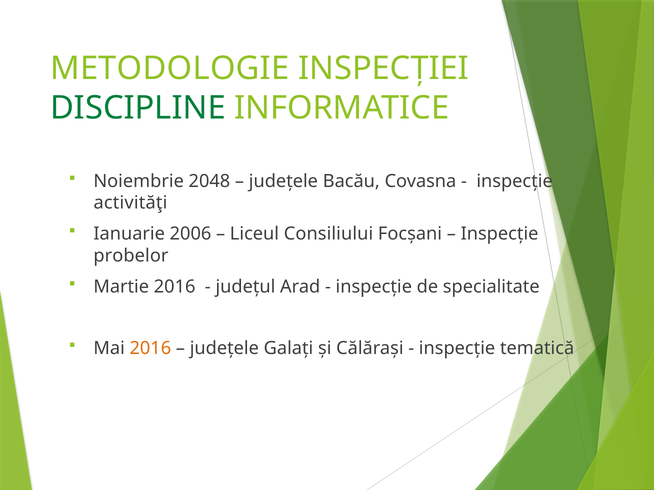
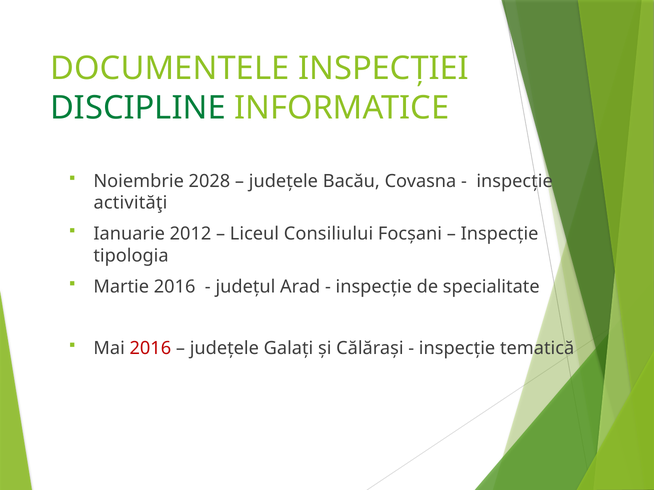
METODOLOGIE: METODOLOGIE -> DOCUMENTELE
2048: 2048 -> 2028
2006: 2006 -> 2012
probelor: probelor -> tipologia
2016 at (150, 349) colour: orange -> red
